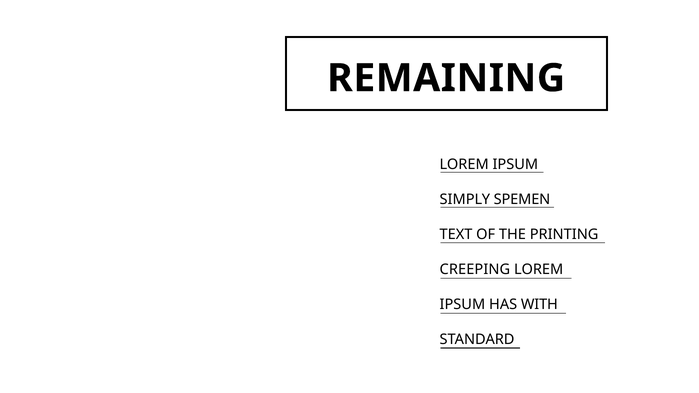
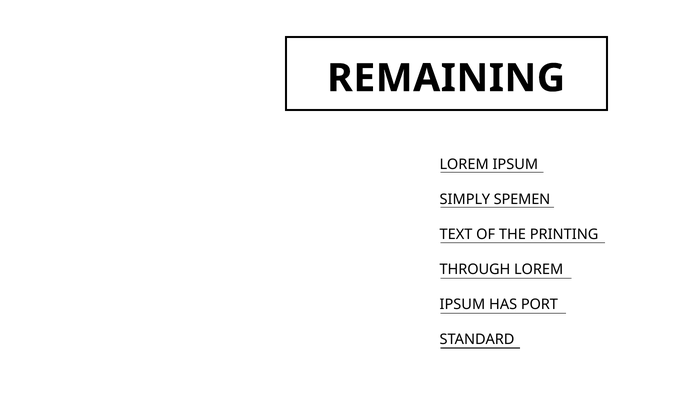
CREEPING: CREEPING -> THROUGH
WITH: WITH -> PORT
